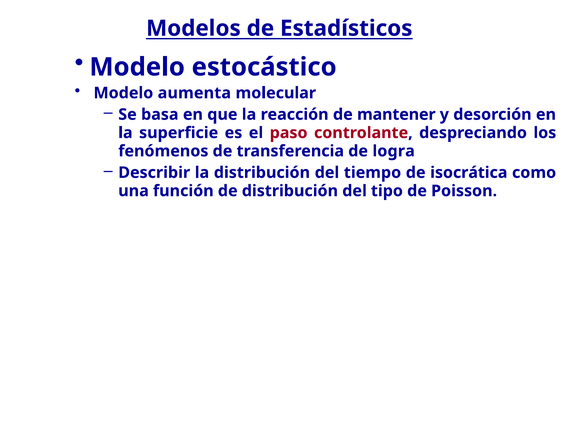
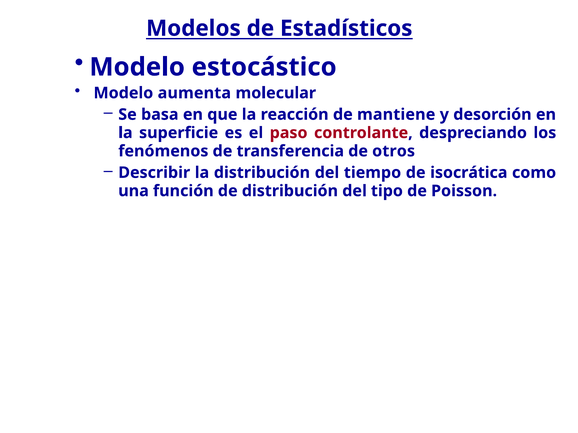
mantener: mantener -> mantiene
logra: logra -> otros
